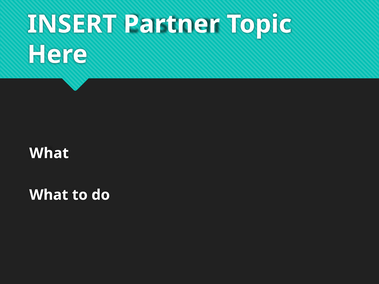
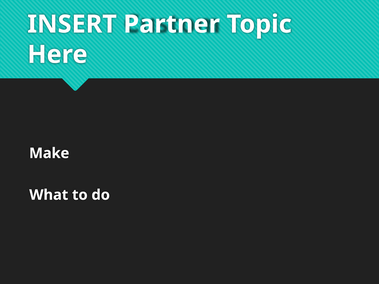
What at (49, 153): What -> Make
